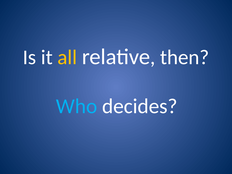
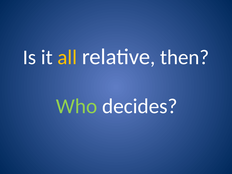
Who colour: light blue -> light green
